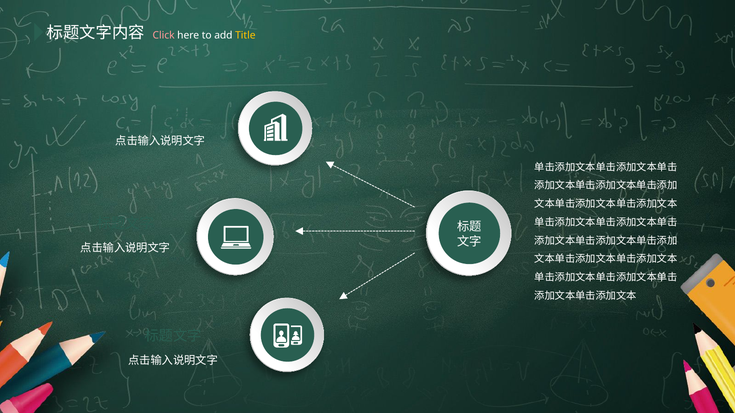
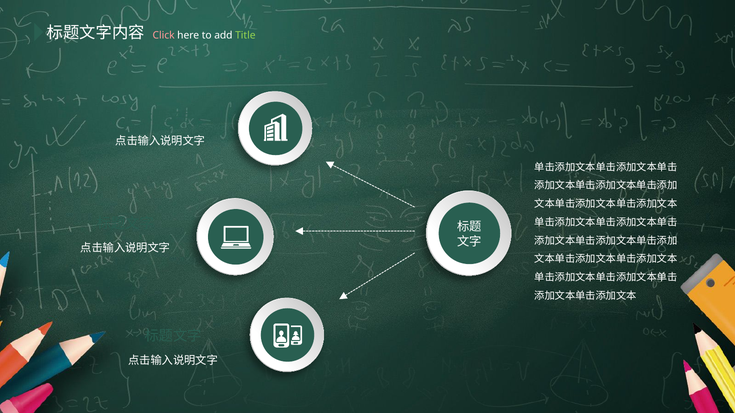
Title colour: yellow -> light green
